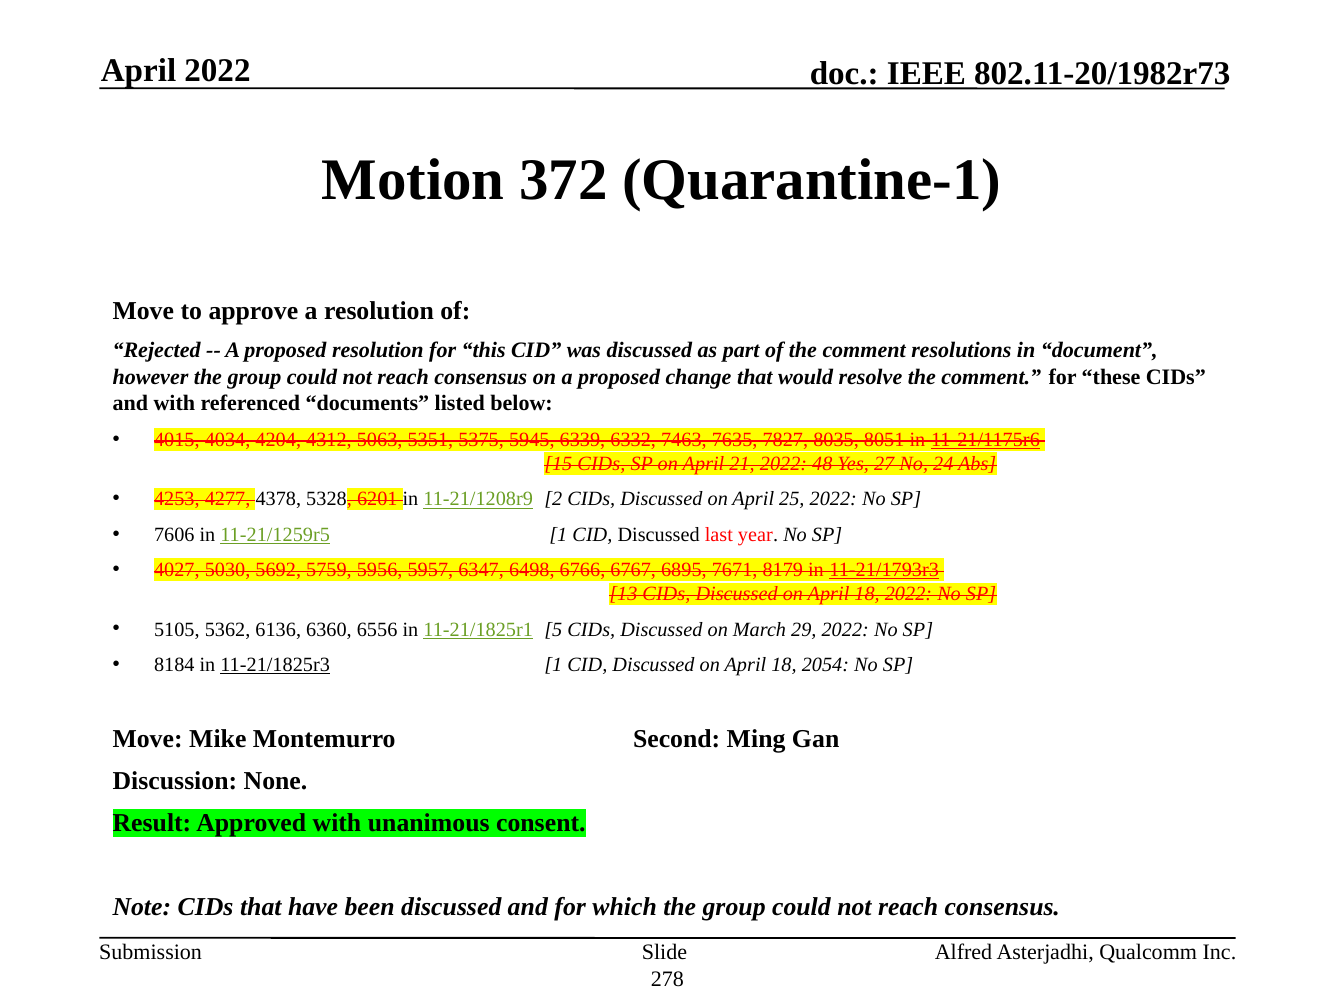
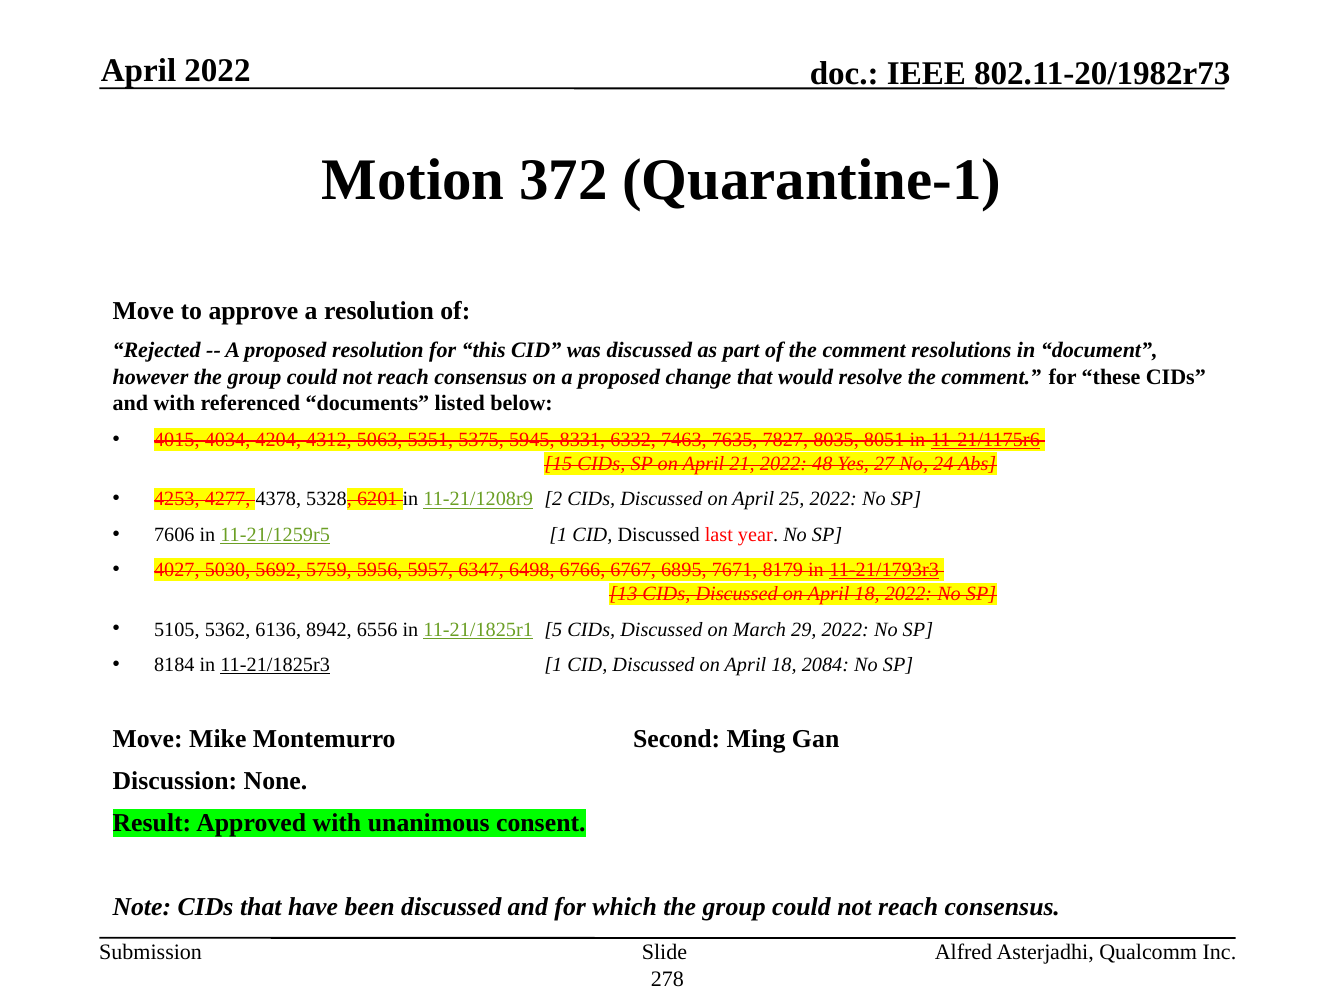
6339: 6339 -> 8331
6360: 6360 -> 8942
2054: 2054 -> 2084
